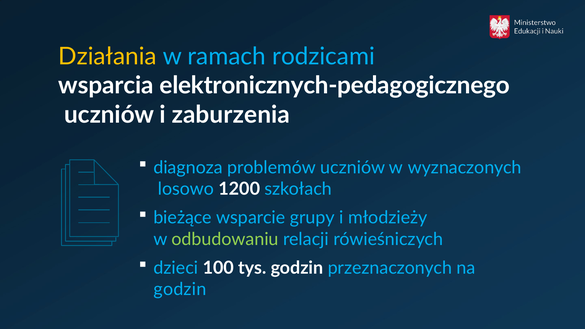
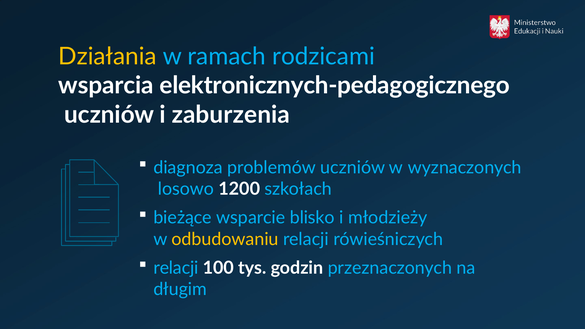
grupy: grupy -> blisko
odbudowaniu colour: light green -> yellow
dzieci at (176, 268): dzieci -> relacji
godzin at (180, 289): godzin -> długim
